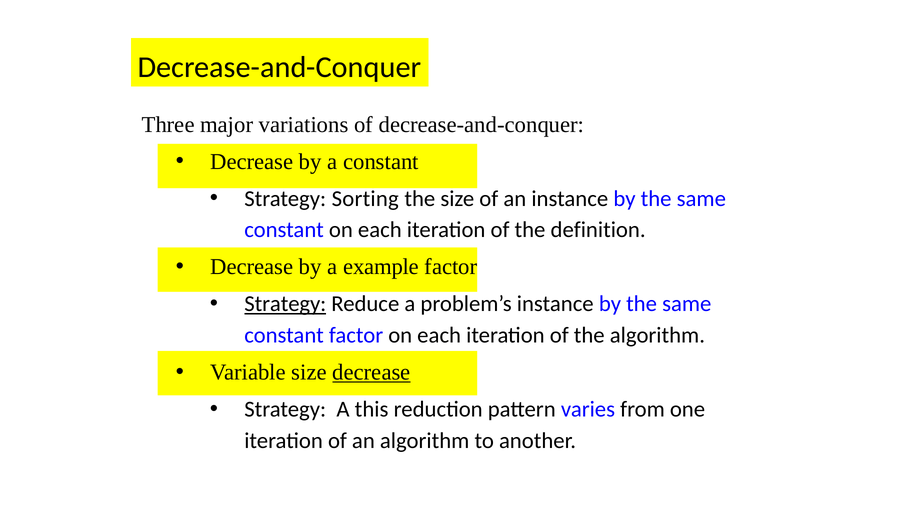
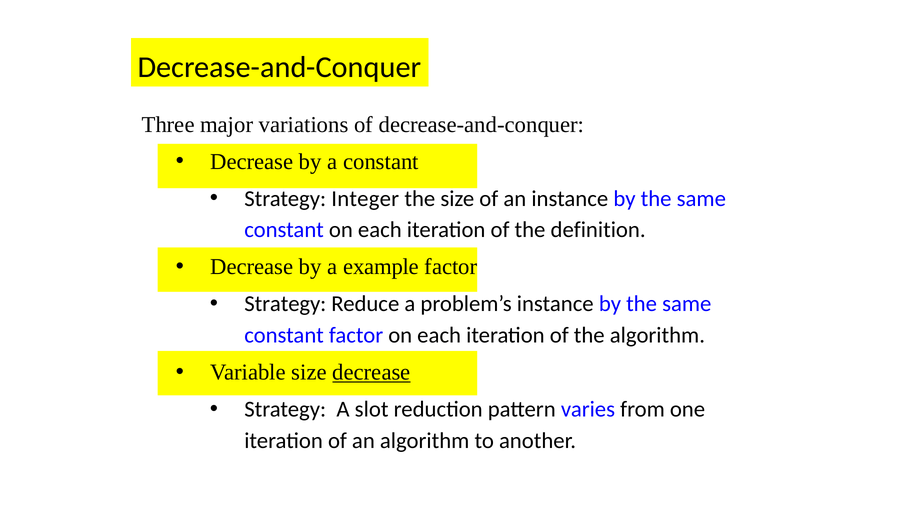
Sorting: Sorting -> Integer
Strategy at (285, 304) underline: present -> none
this: this -> slot
